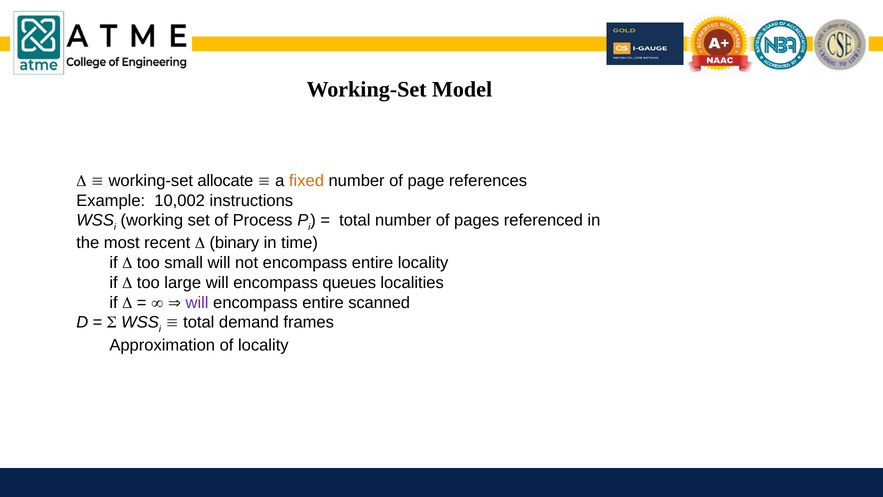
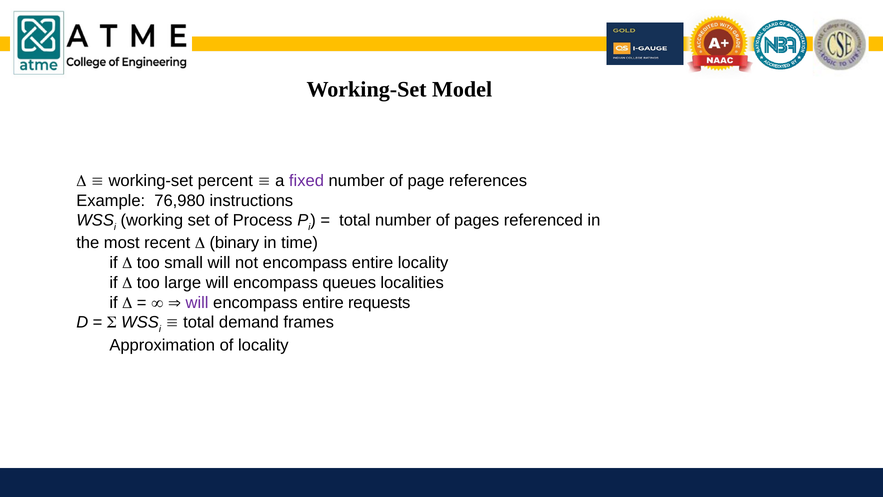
allocate: allocate -> percent
fixed colour: orange -> purple
10,002: 10,002 -> 76,980
scanned: scanned -> requests
